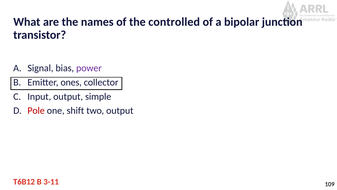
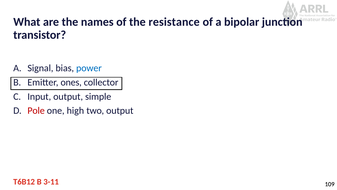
controlled: controlled -> resistance
power colour: purple -> blue
shift: shift -> high
